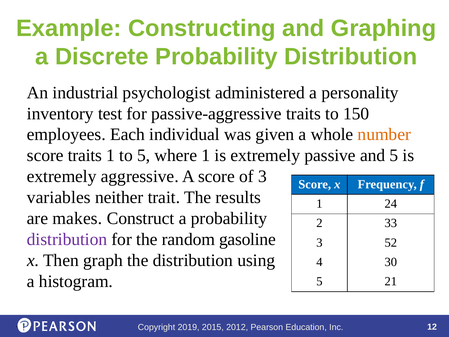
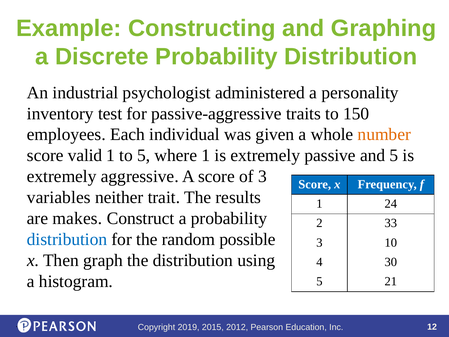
score traits: traits -> valid
distribution at (67, 239) colour: purple -> blue
gasoline: gasoline -> possible
52: 52 -> 10
